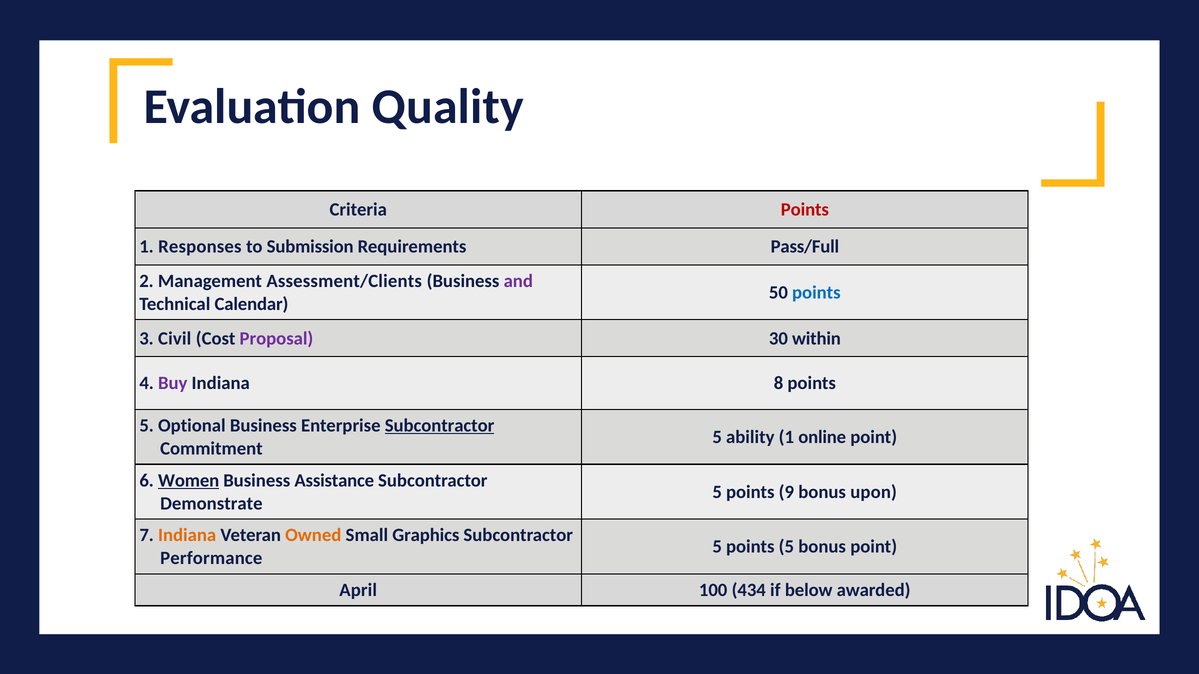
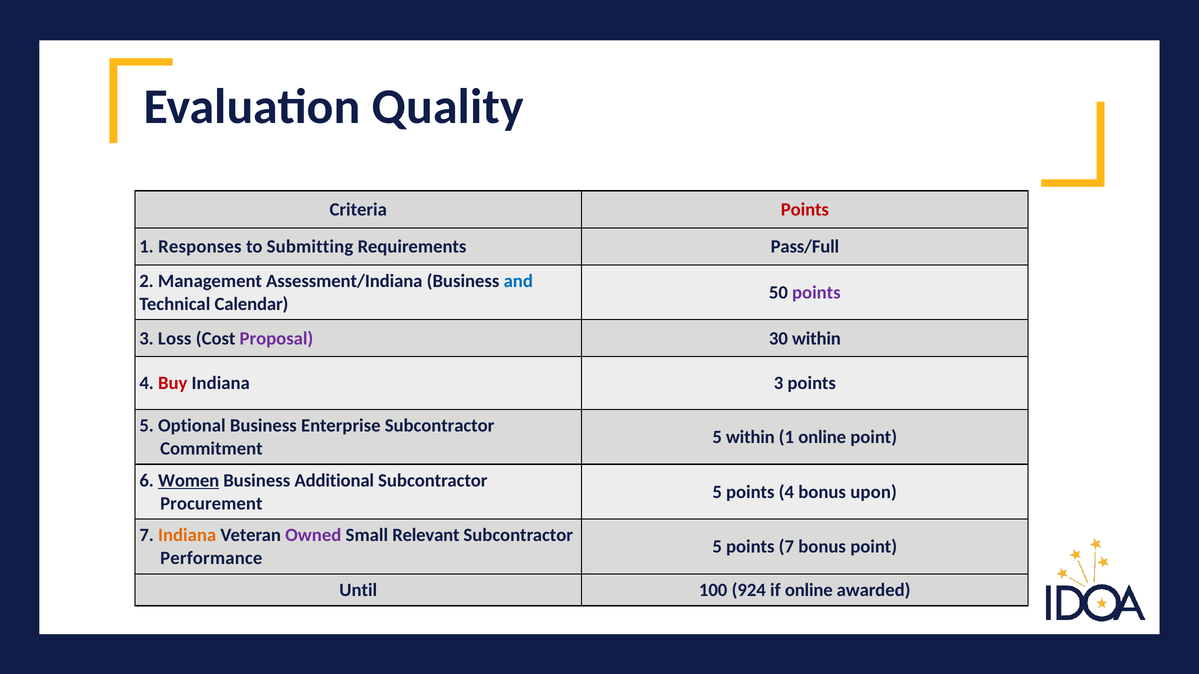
Submission: Submission -> Submitting
Assessment/Clients: Assessment/Clients -> Assessment/Indiana
and colour: purple -> blue
points at (816, 293) colour: blue -> purple
Civil: Civil -> Loss
Buy colour: purple -> red
Indiana 8: 8 -> 3
Subcontractor at (440, 426) underline: present -> none
5 ability: ability -> within
Assistance: Assistance -> Additional
points 9: 9 -> 4
Demonstrate: Demonstrate -> Procurement
Owned colour: orange -> purple
Graphics: Graphics -> Relevant
5 points 5: 5 -> 7
April: April -> Until
434: 434 -> 924
if below: below -> online
